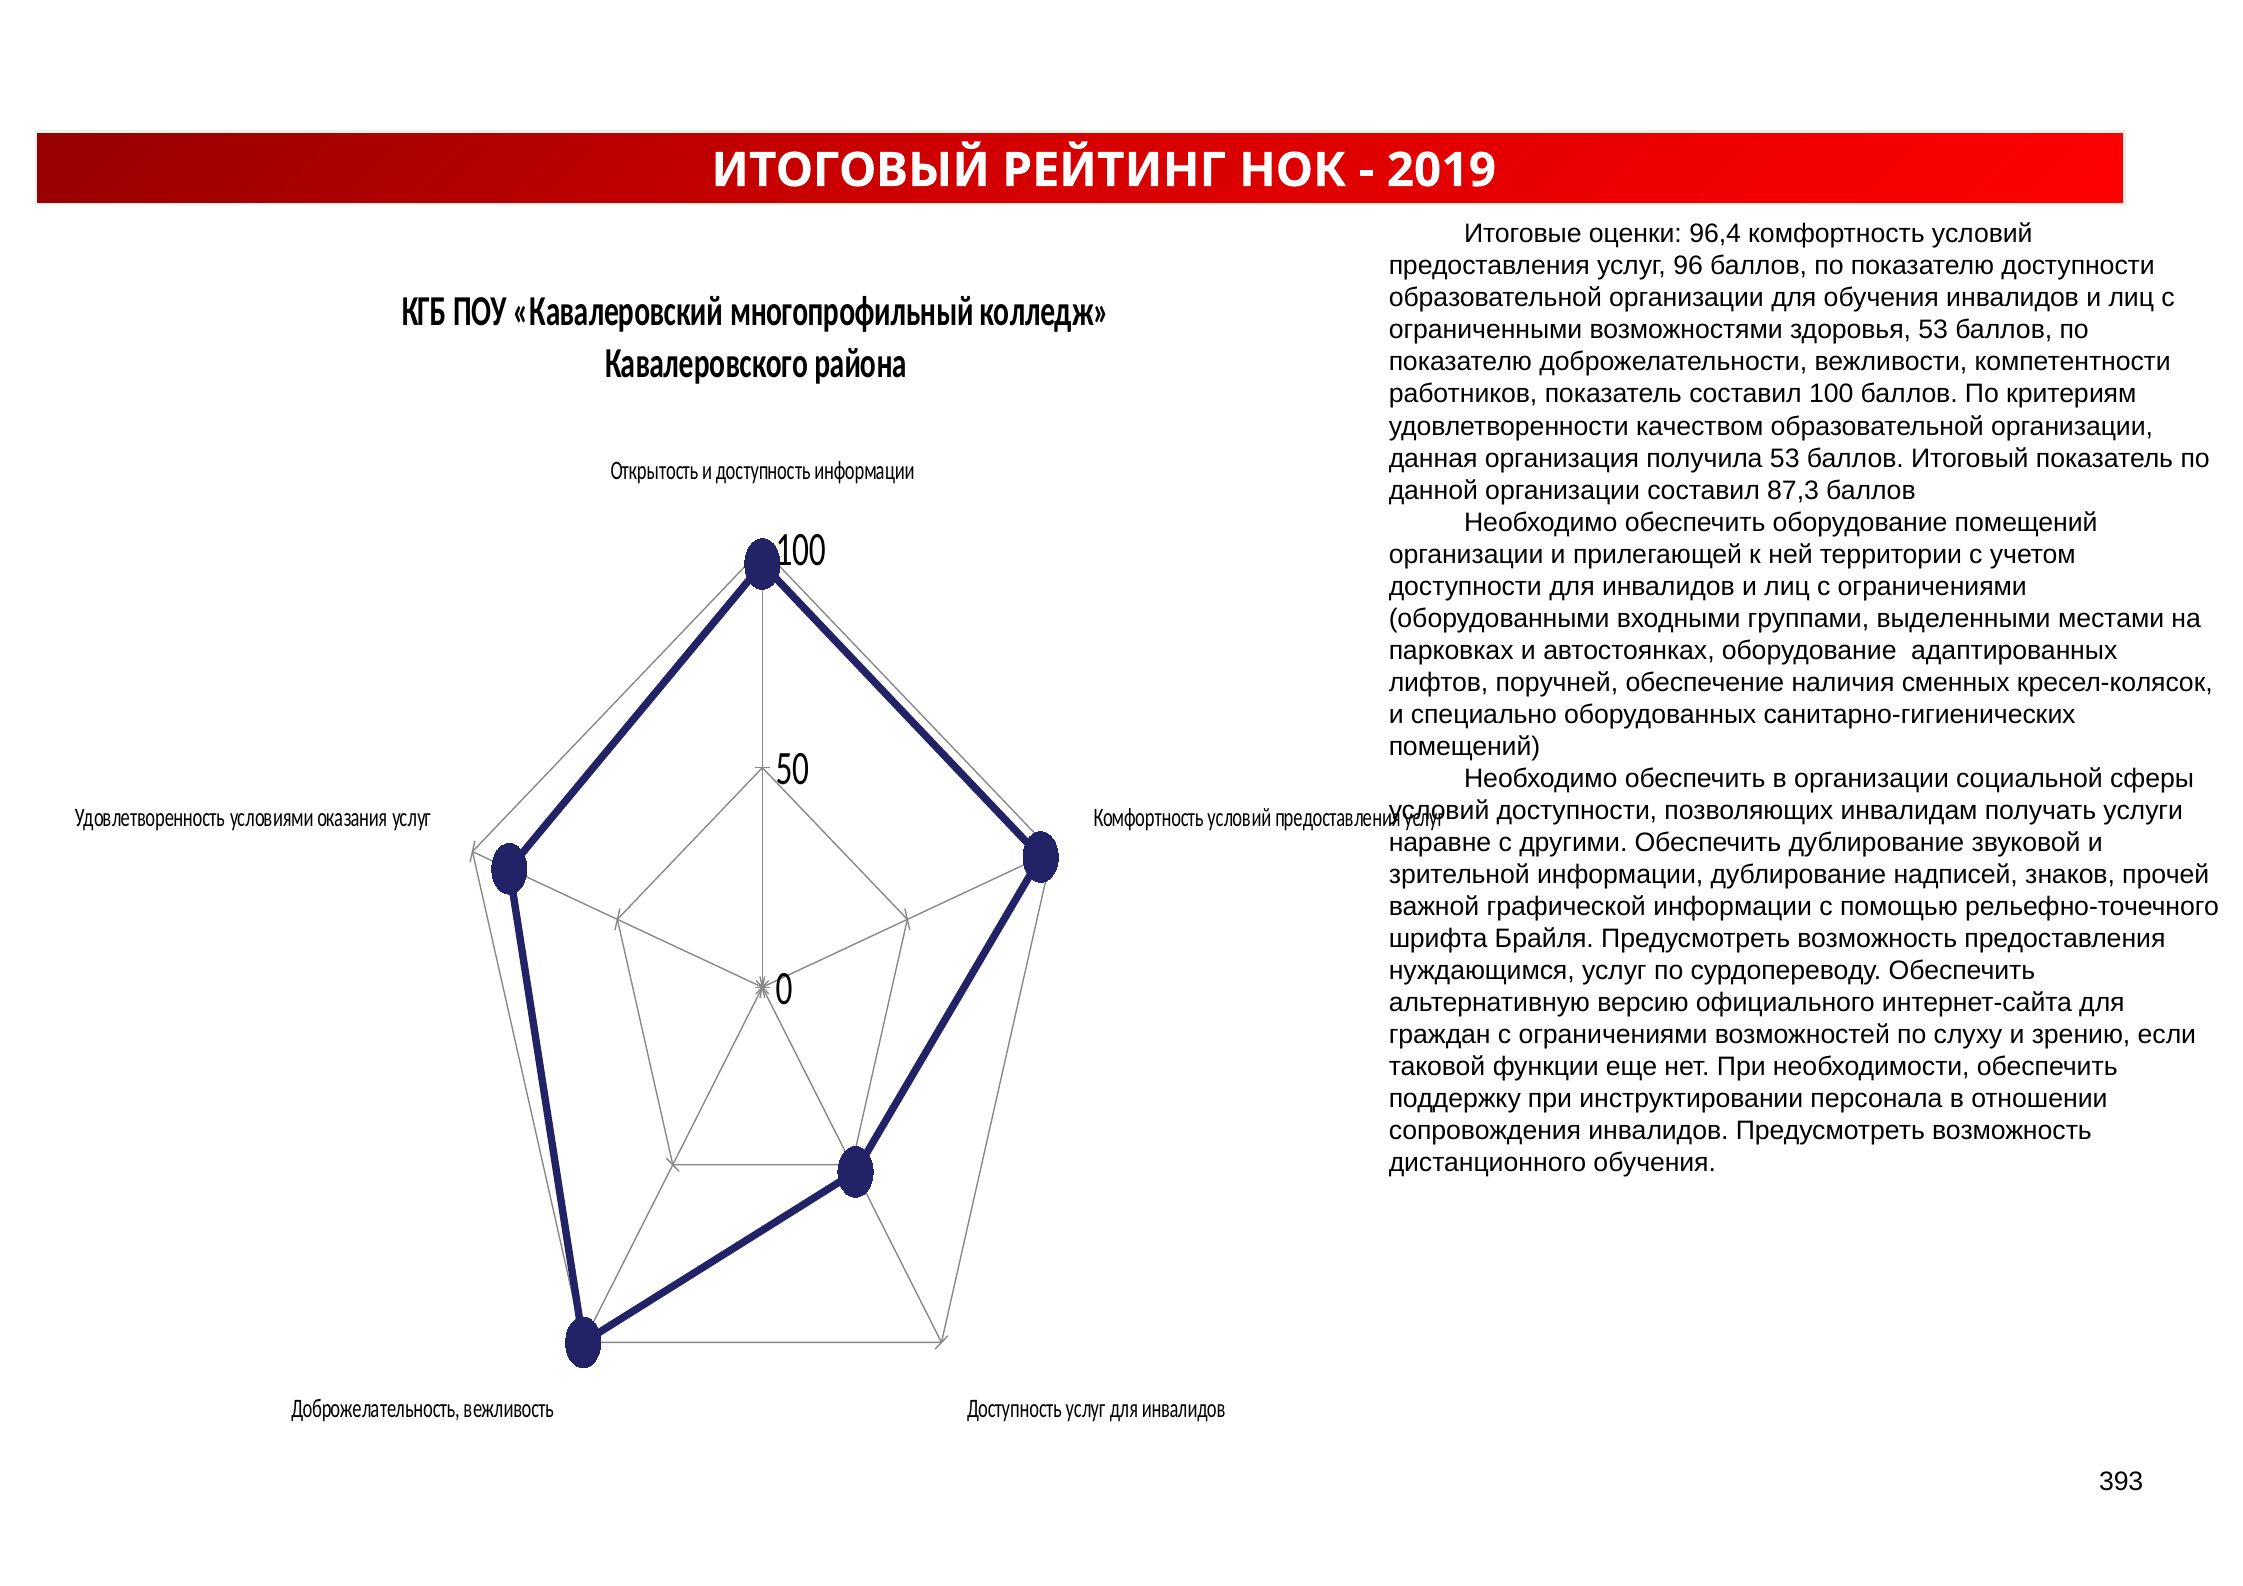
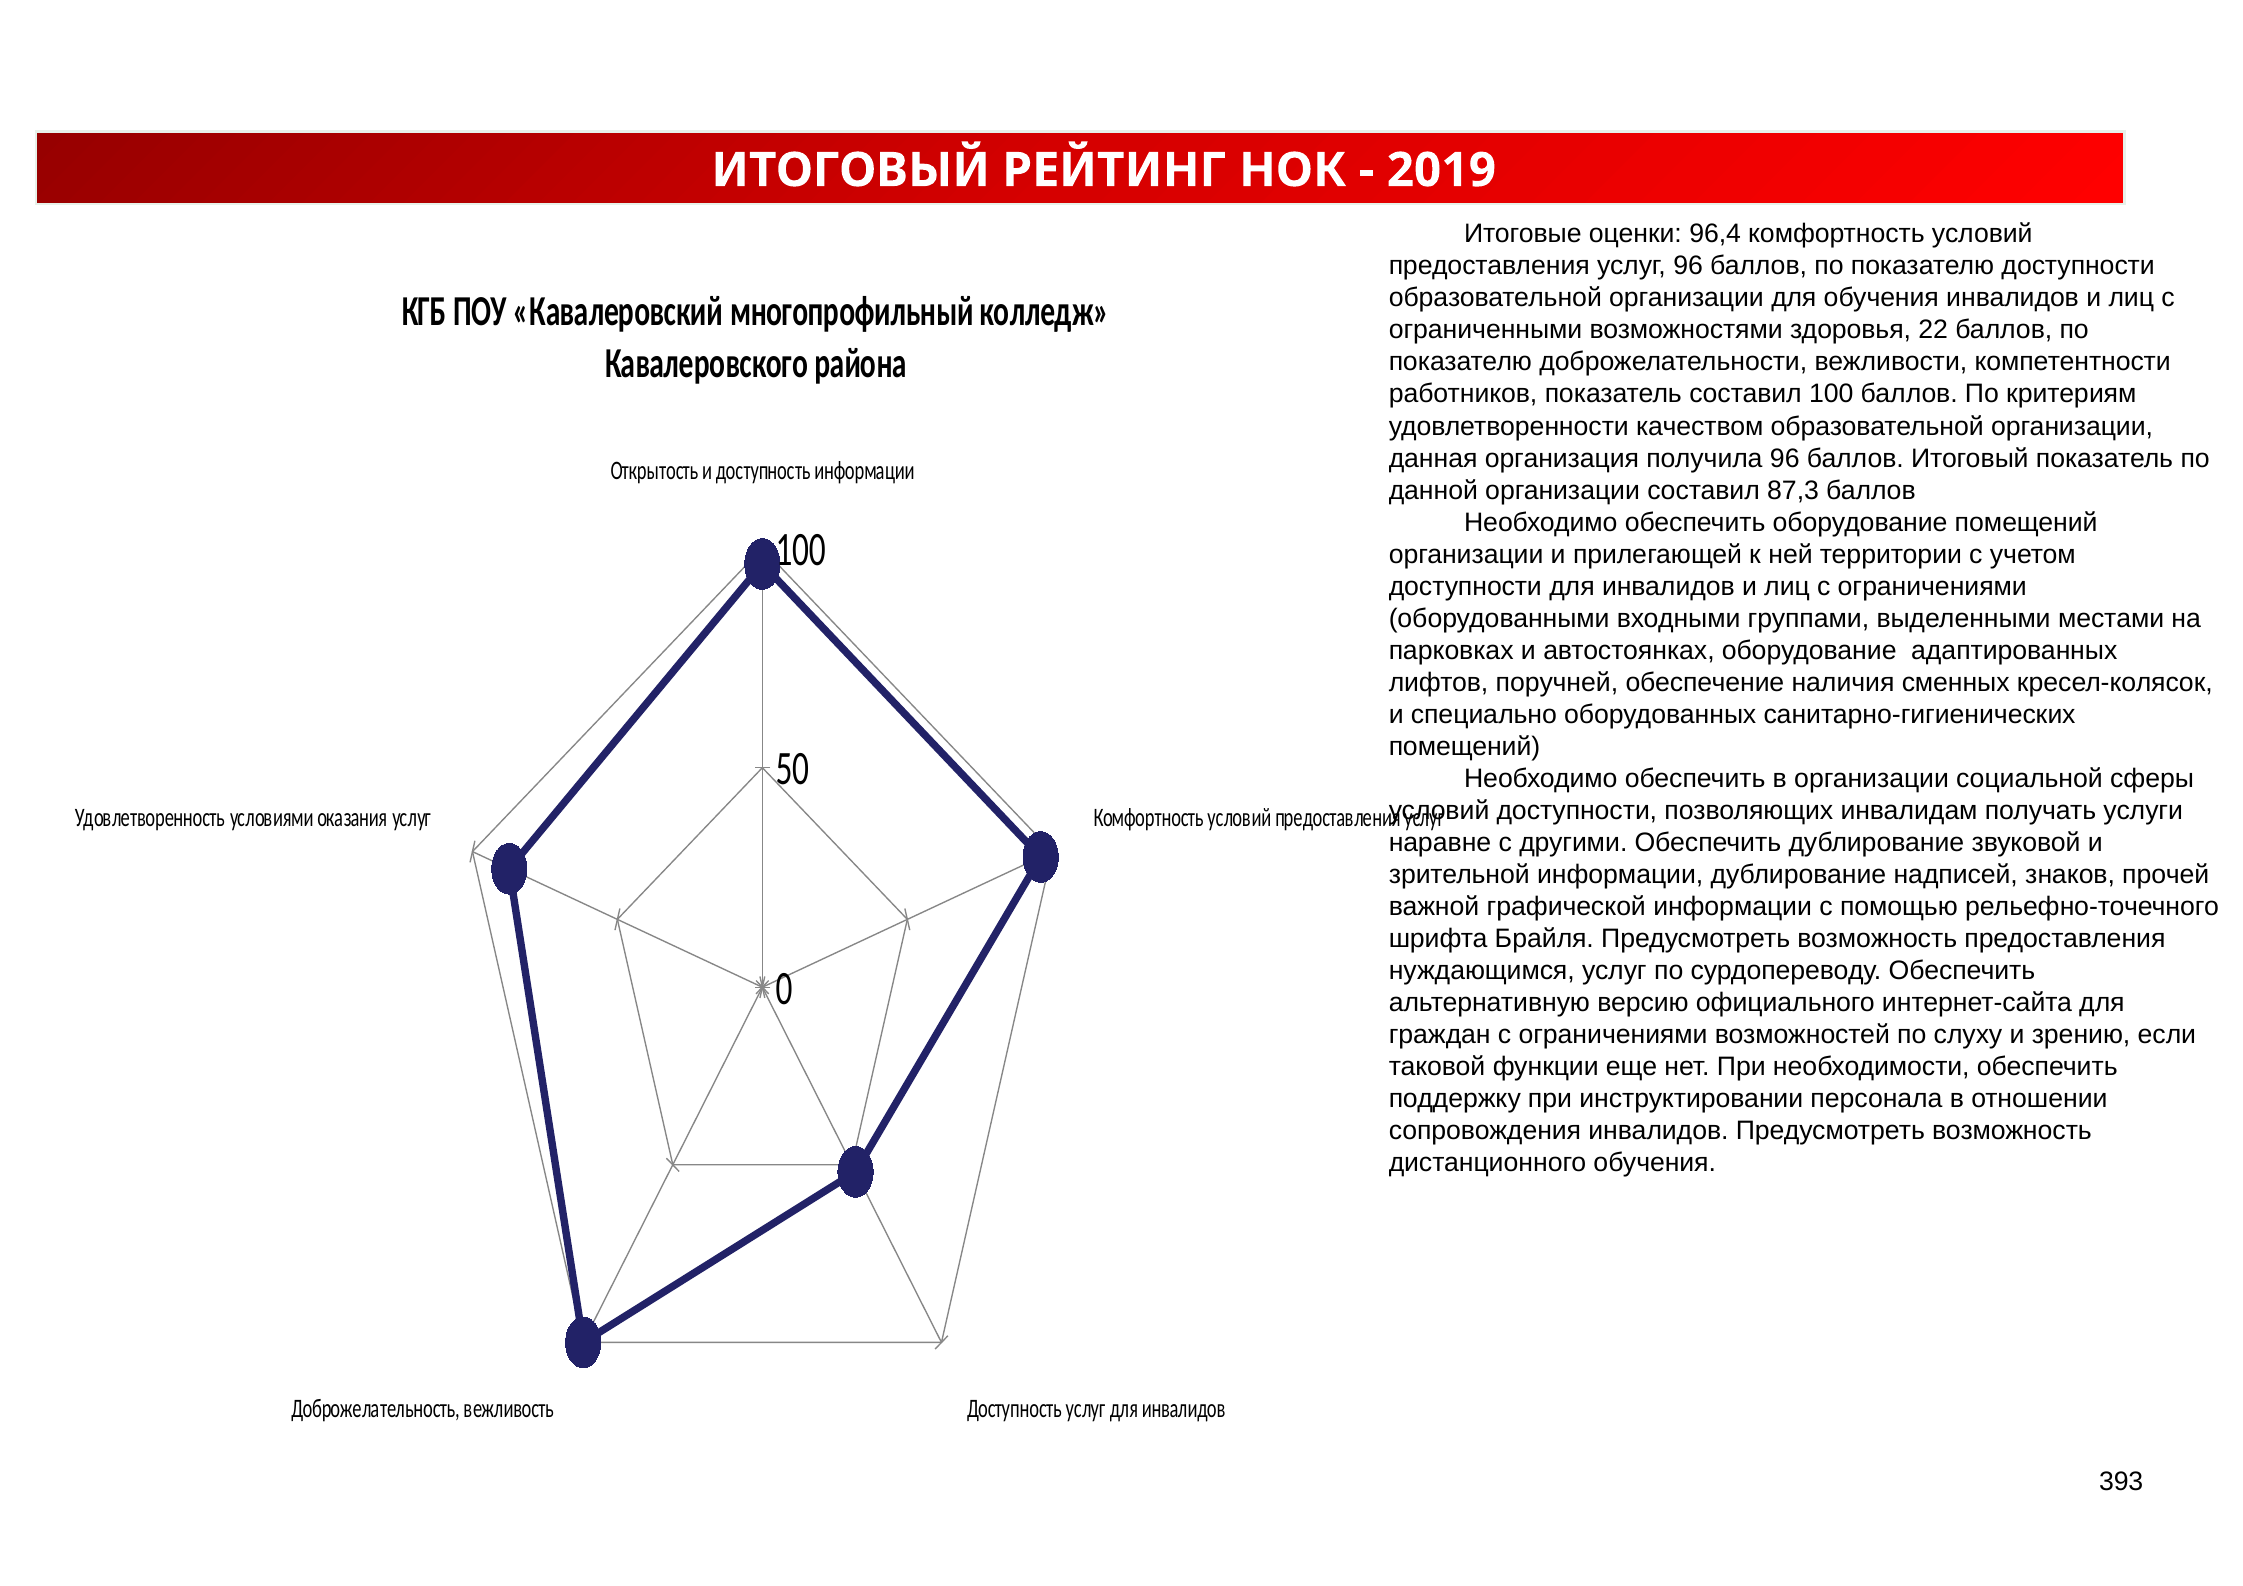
здоровья 53: 53 -> 22
получила 53: 53 -> 96
